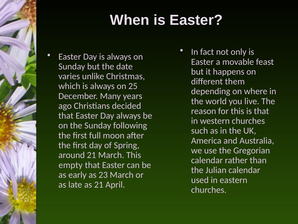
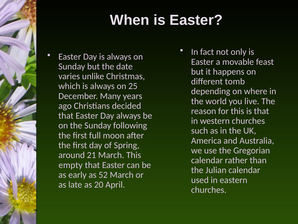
them: them -> tomb
23: 23 -> 52
as 21: 21 -> 20
